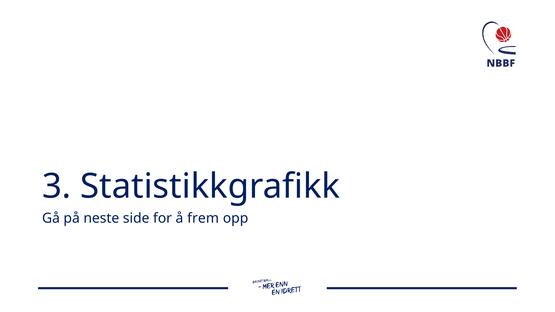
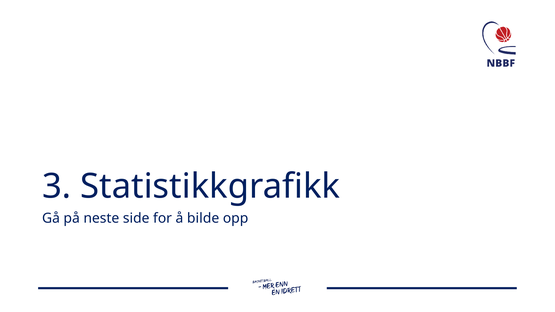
frem: frem -> bilde
